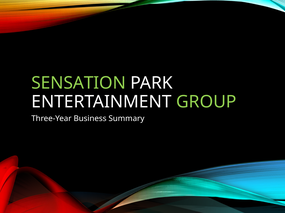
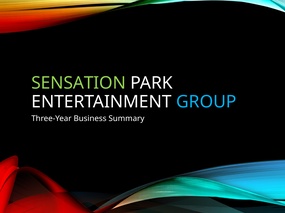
GROUP colour: light green -> light blue
